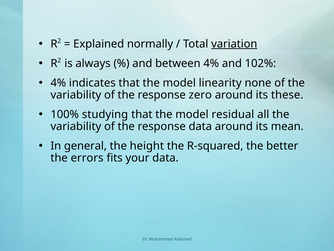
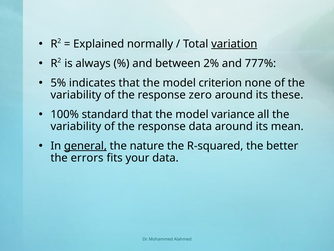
between 4%: 4% -> 2%
102%: 102% -> 777%
4% at (58, 83): 4% -> 5%
linearity: linearity -> criterion
studying: studying -> standard
residual: residual -> variance
general underline: none -> present
height: height -> nature
